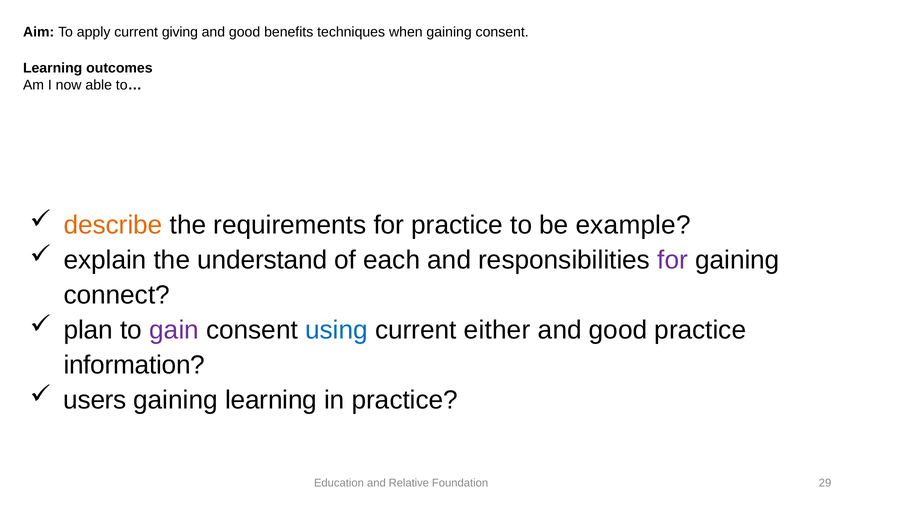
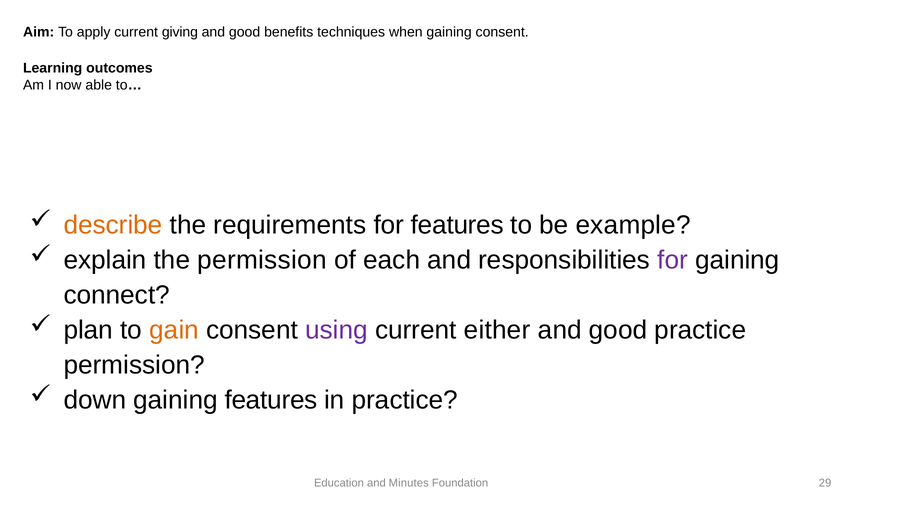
for practice: practice -> features
the understand: understand -> permission
gain colour: purple -> orange
using colour: blue -> purple
information at (134, 365): information -> permission
users: users -> down
gaining learning: learning -> features
Relative: Relative -> Minutes
